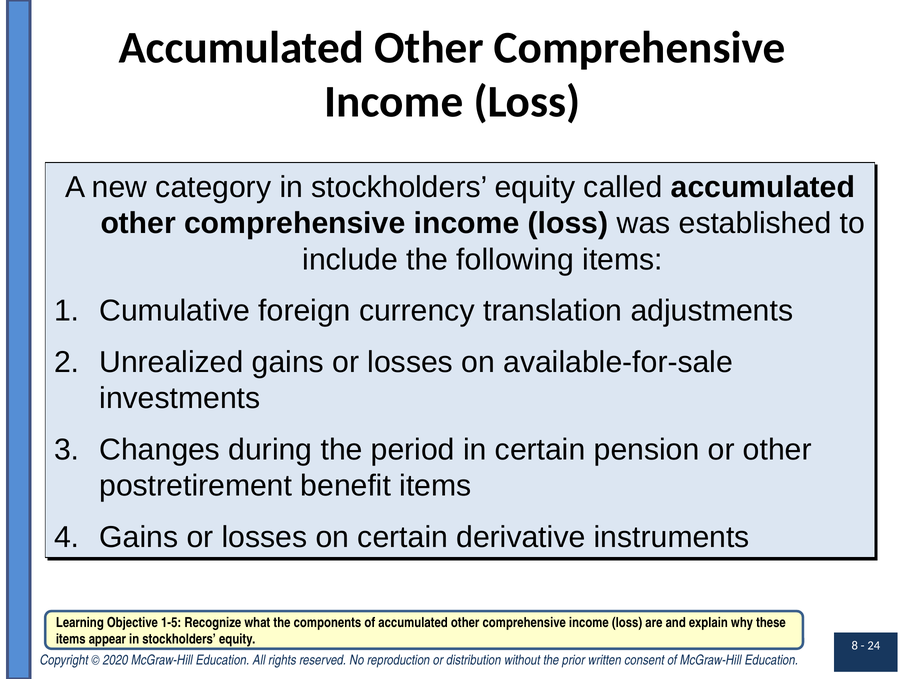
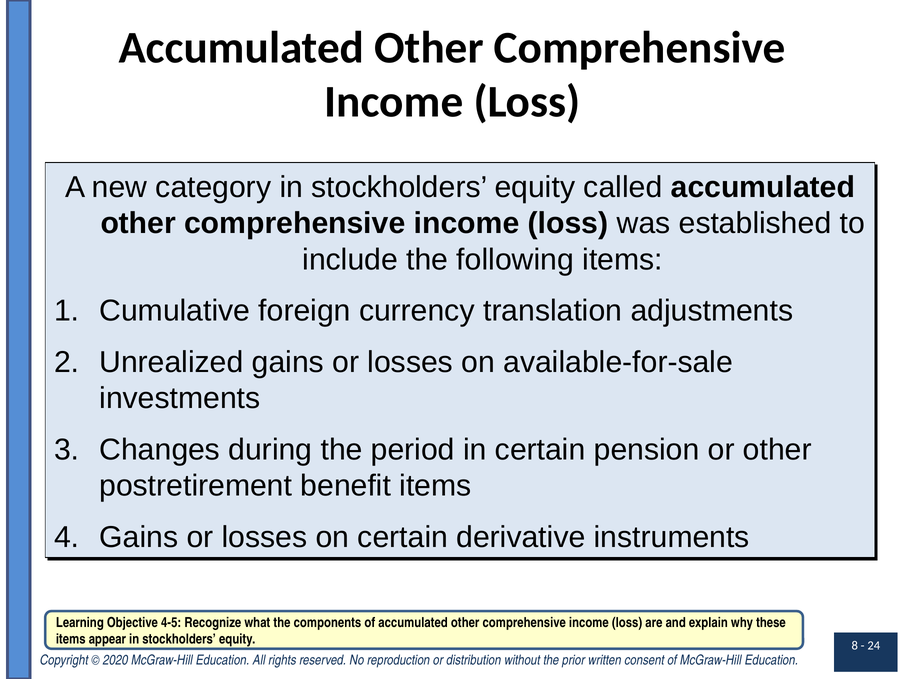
1-5: 1-5 -> 4-5
